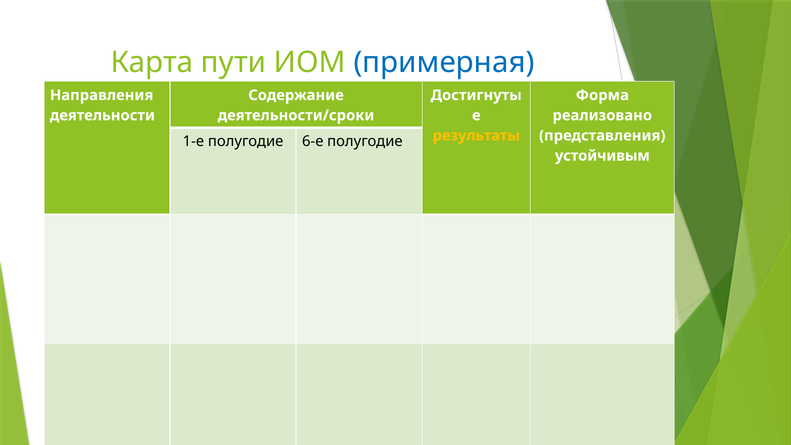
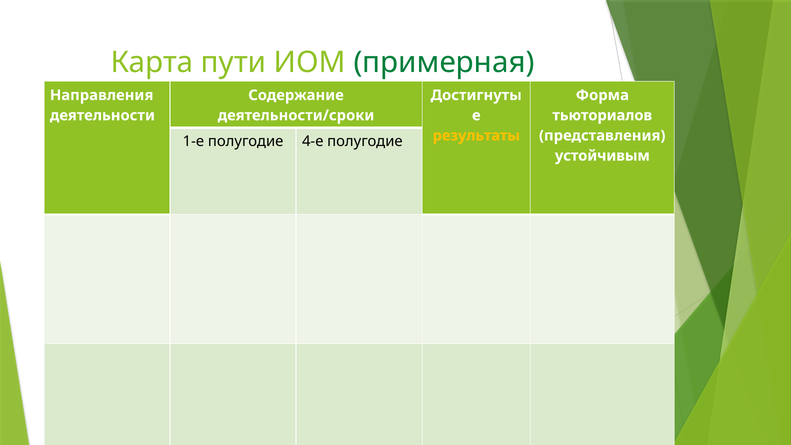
примерная colour: blue -> green
реализовано: реализовано -> тьюториалов
6-е: 6-е -> 4-е
